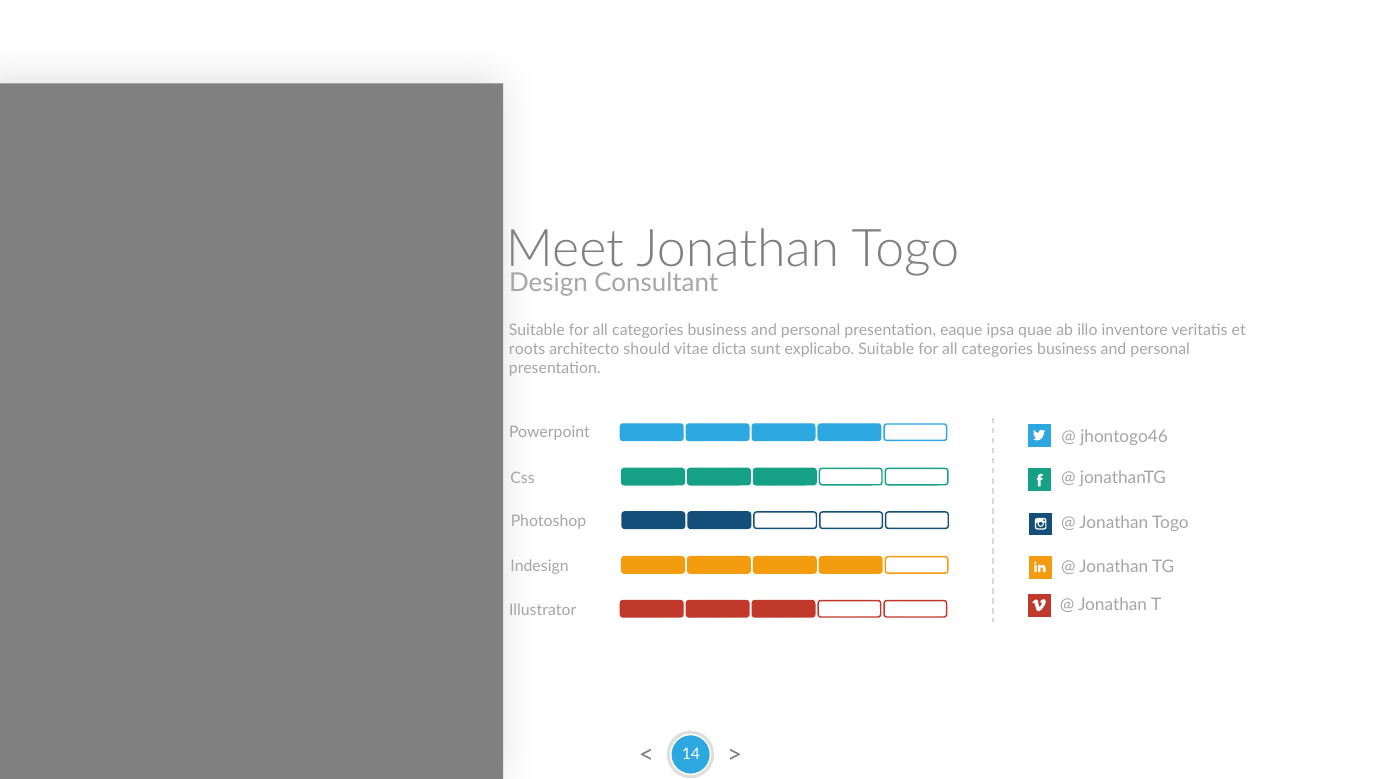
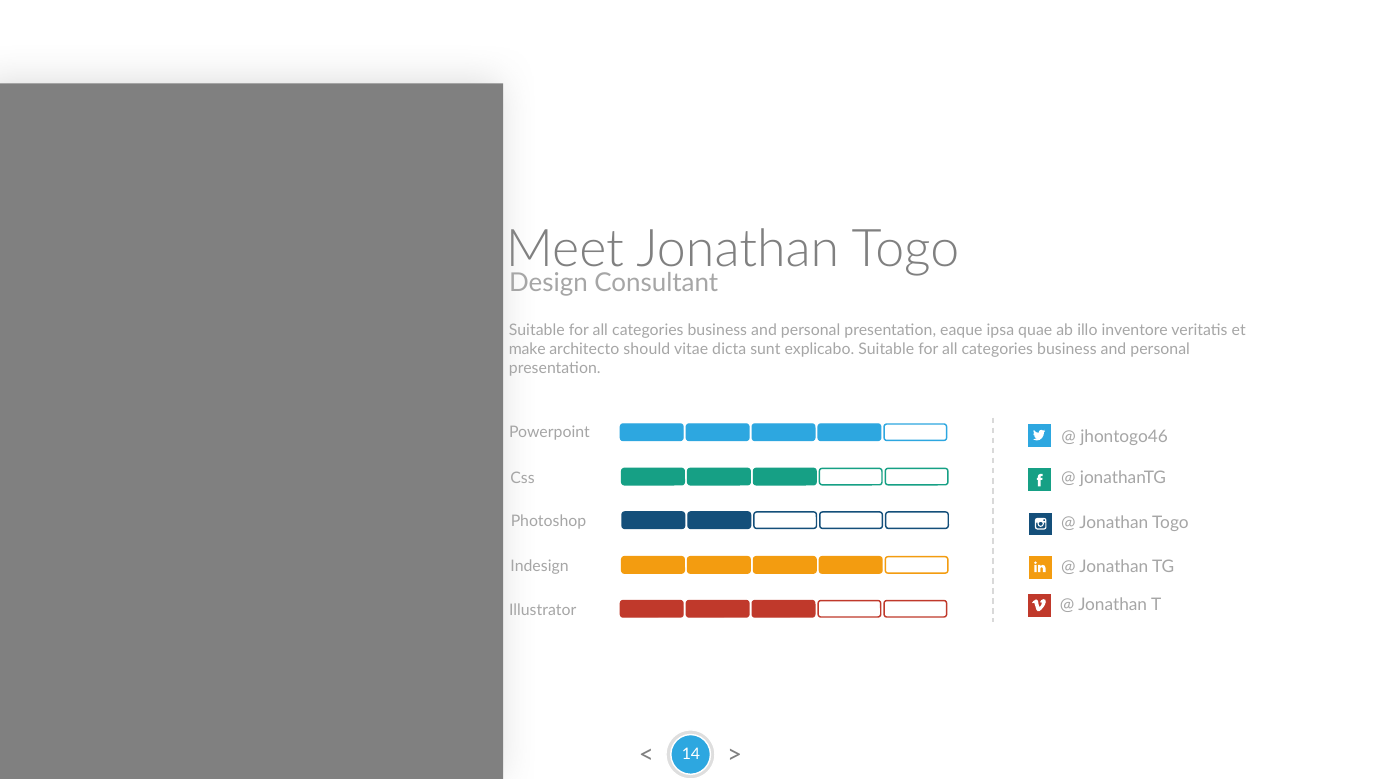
roots: roots -> make
